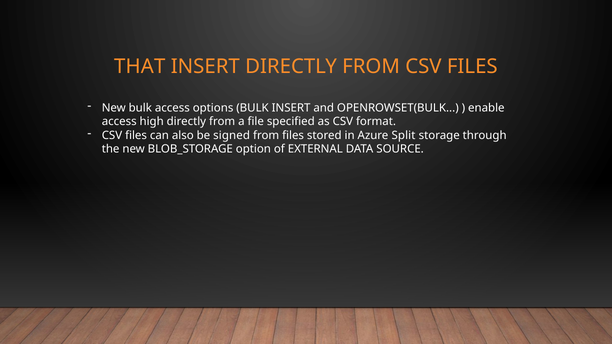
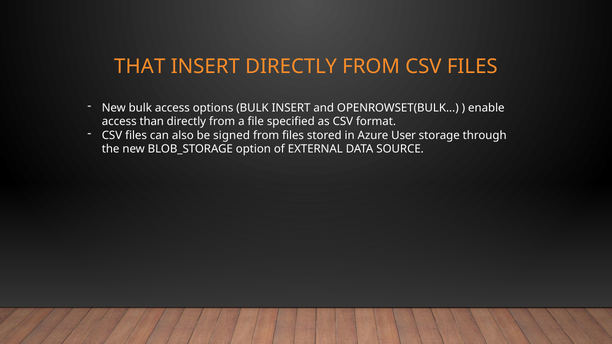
high: high -> than
Split: Split -> User
